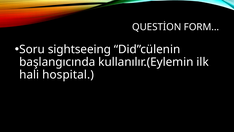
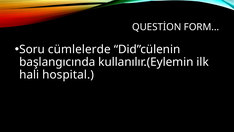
sightseeing: sightseeing -> cümlelerde
